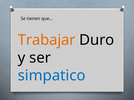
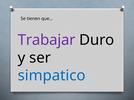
Trabajar colour: orange -> purple
